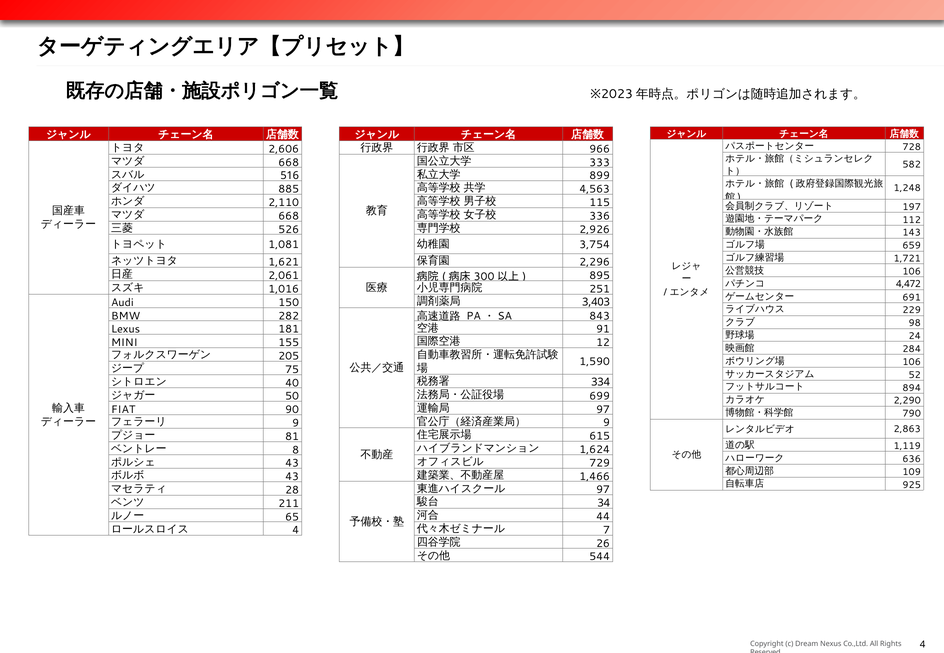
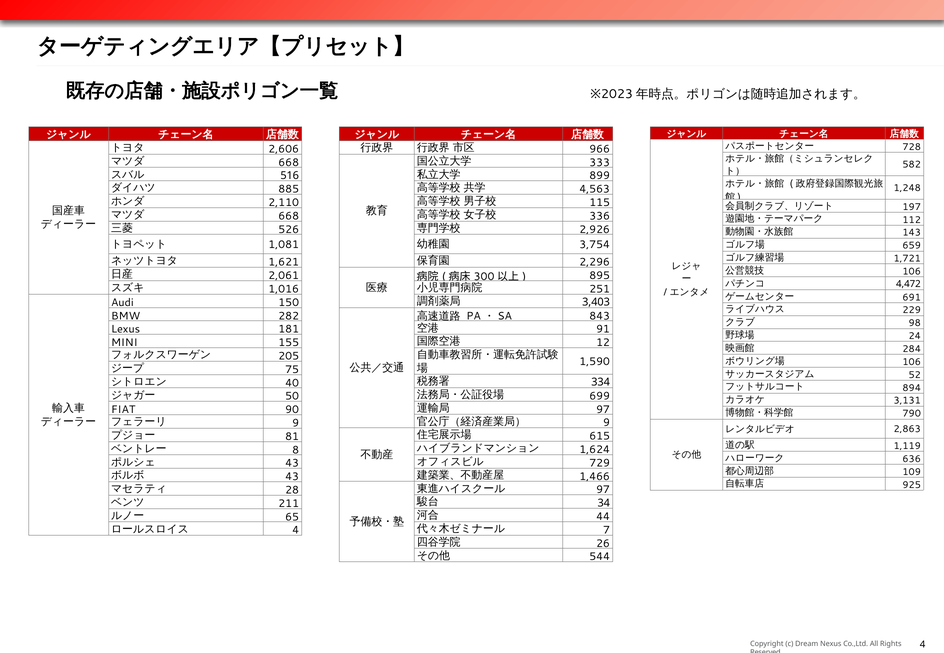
2,290: 2,290 -> 3,131
